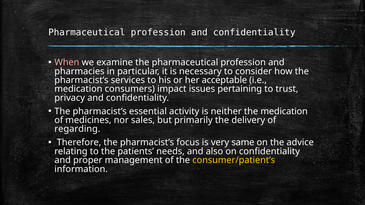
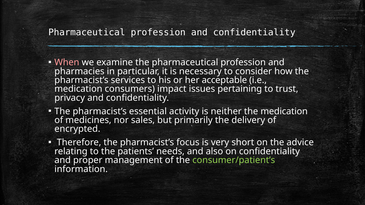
regarding: regarding -> encrypted
same: same -> short
consumer/patient’s colour: yellow -> light green
